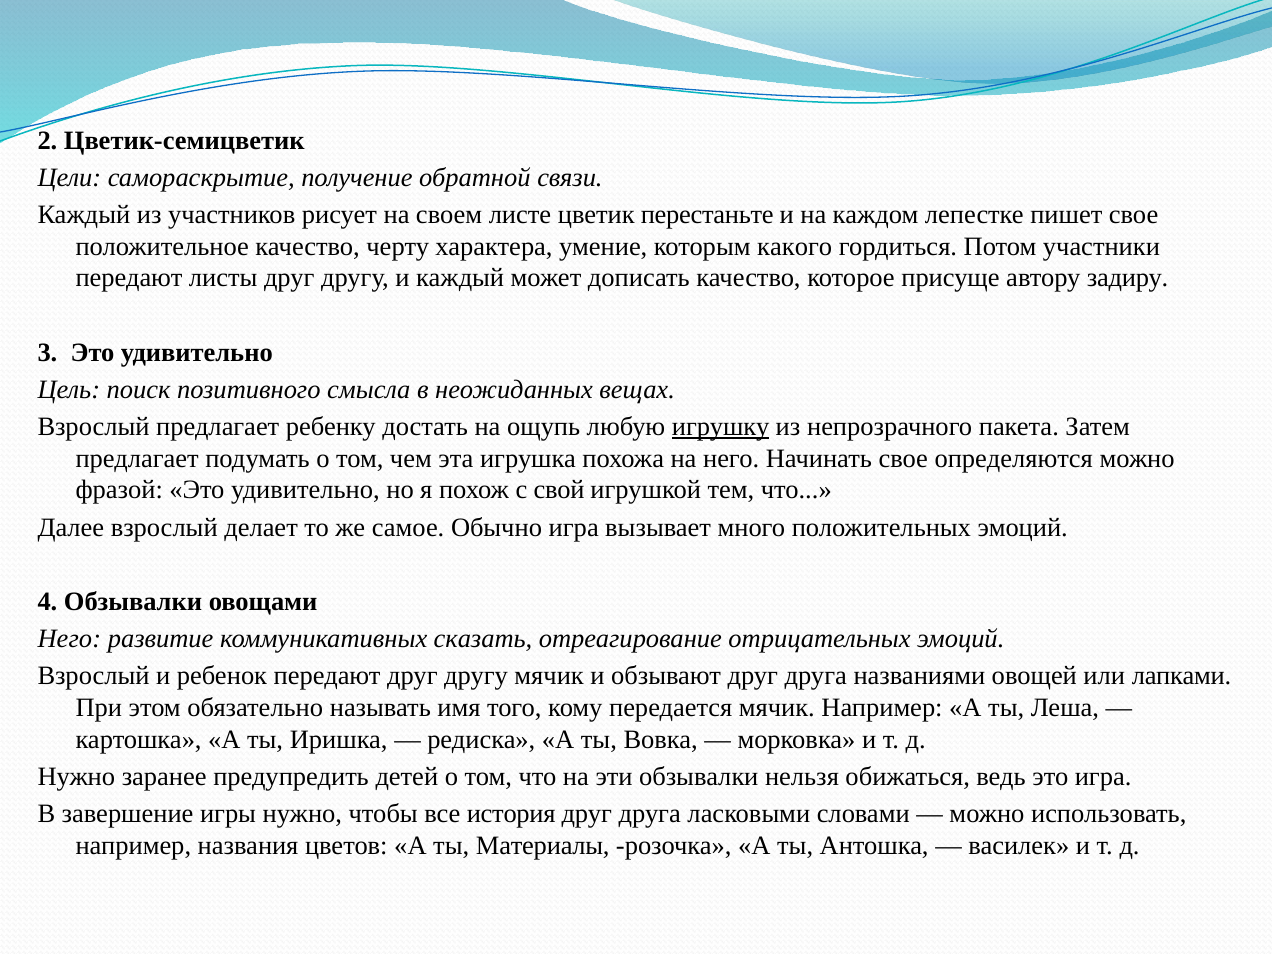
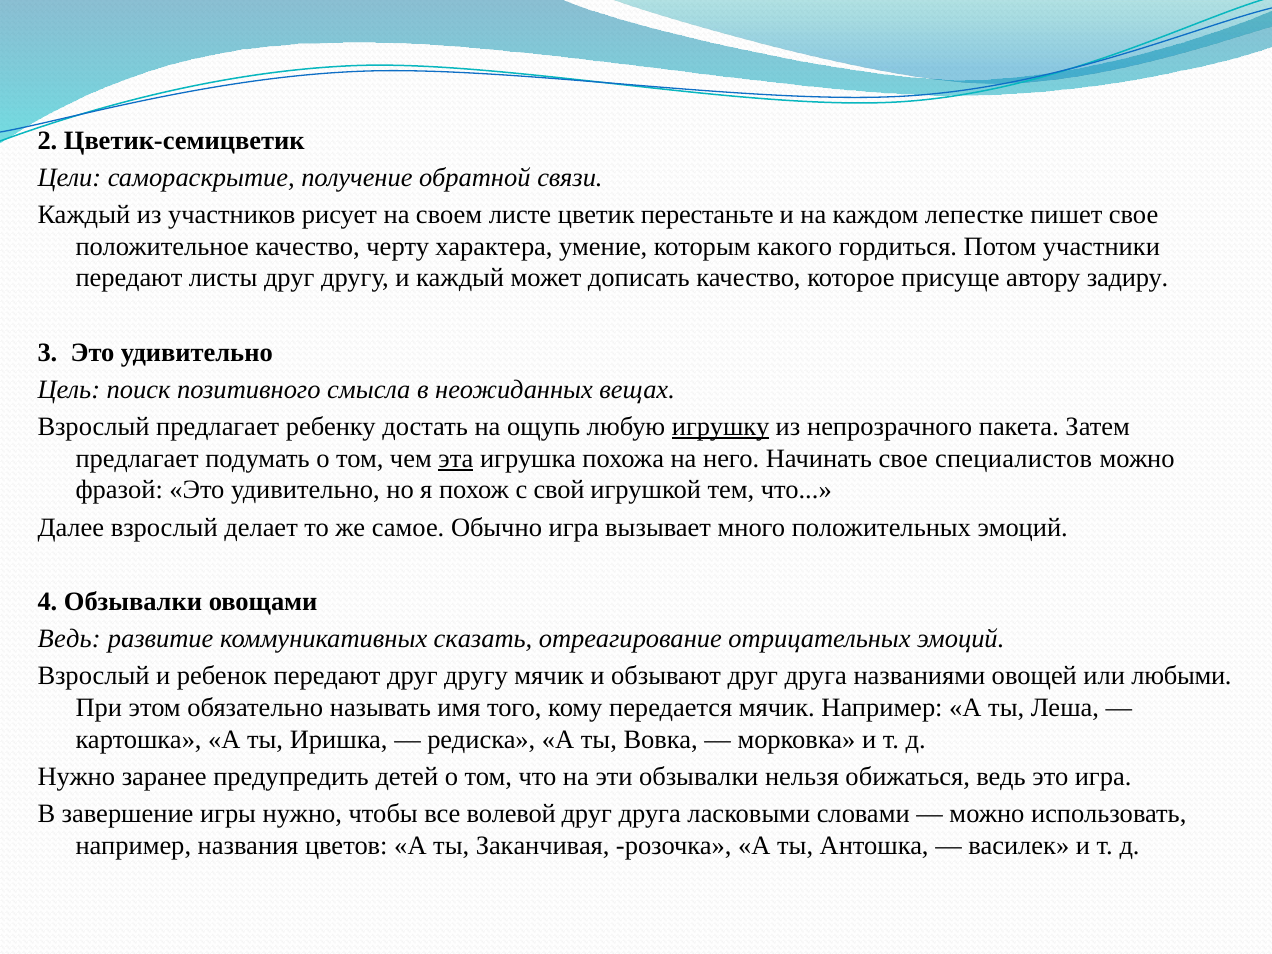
эта underline: none -> present
определяются: определяются -> специалистов
Него at (69, 639): Него -> Ведь
лапками: лапками -> любыми
история: история -> волевой
Материалы: Материалы -> Заканчивая
